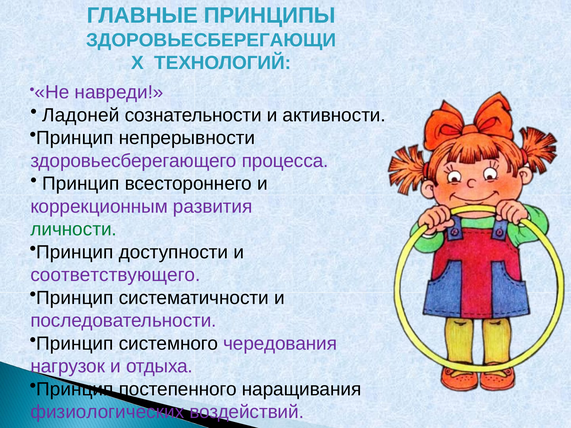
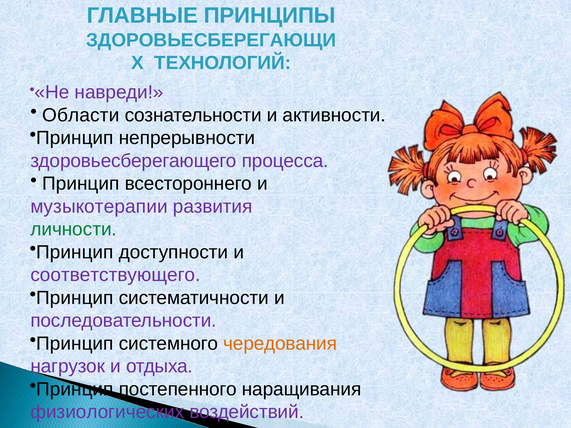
Ладоней: Ладоней -> Области
коррекционным: коррекционным -> музыкотерапии
чередования colour: purple -> orange
